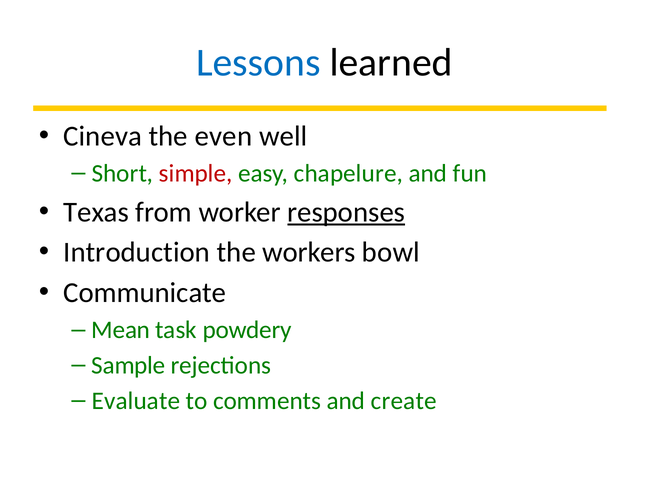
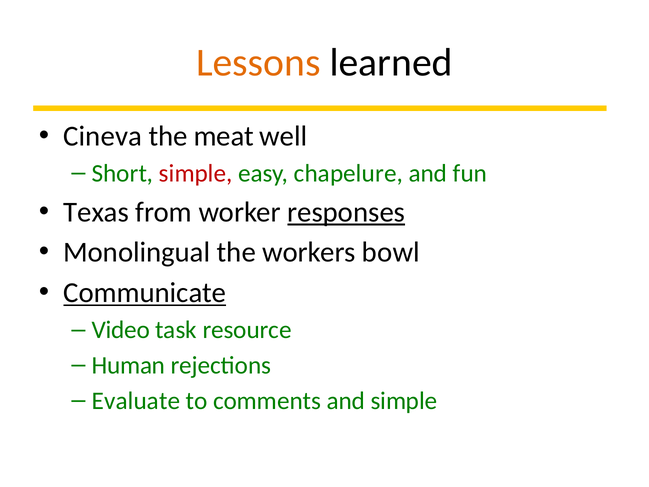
Lessons colour: blue -> orange
even: even -> meat
Introduction: Introduction -> Monolingual
Communicate underline: none -> present
Mean: Mean -> Video
powdery: powdery -> resource
Sample: Sample -> Human
and create: create -> simple
